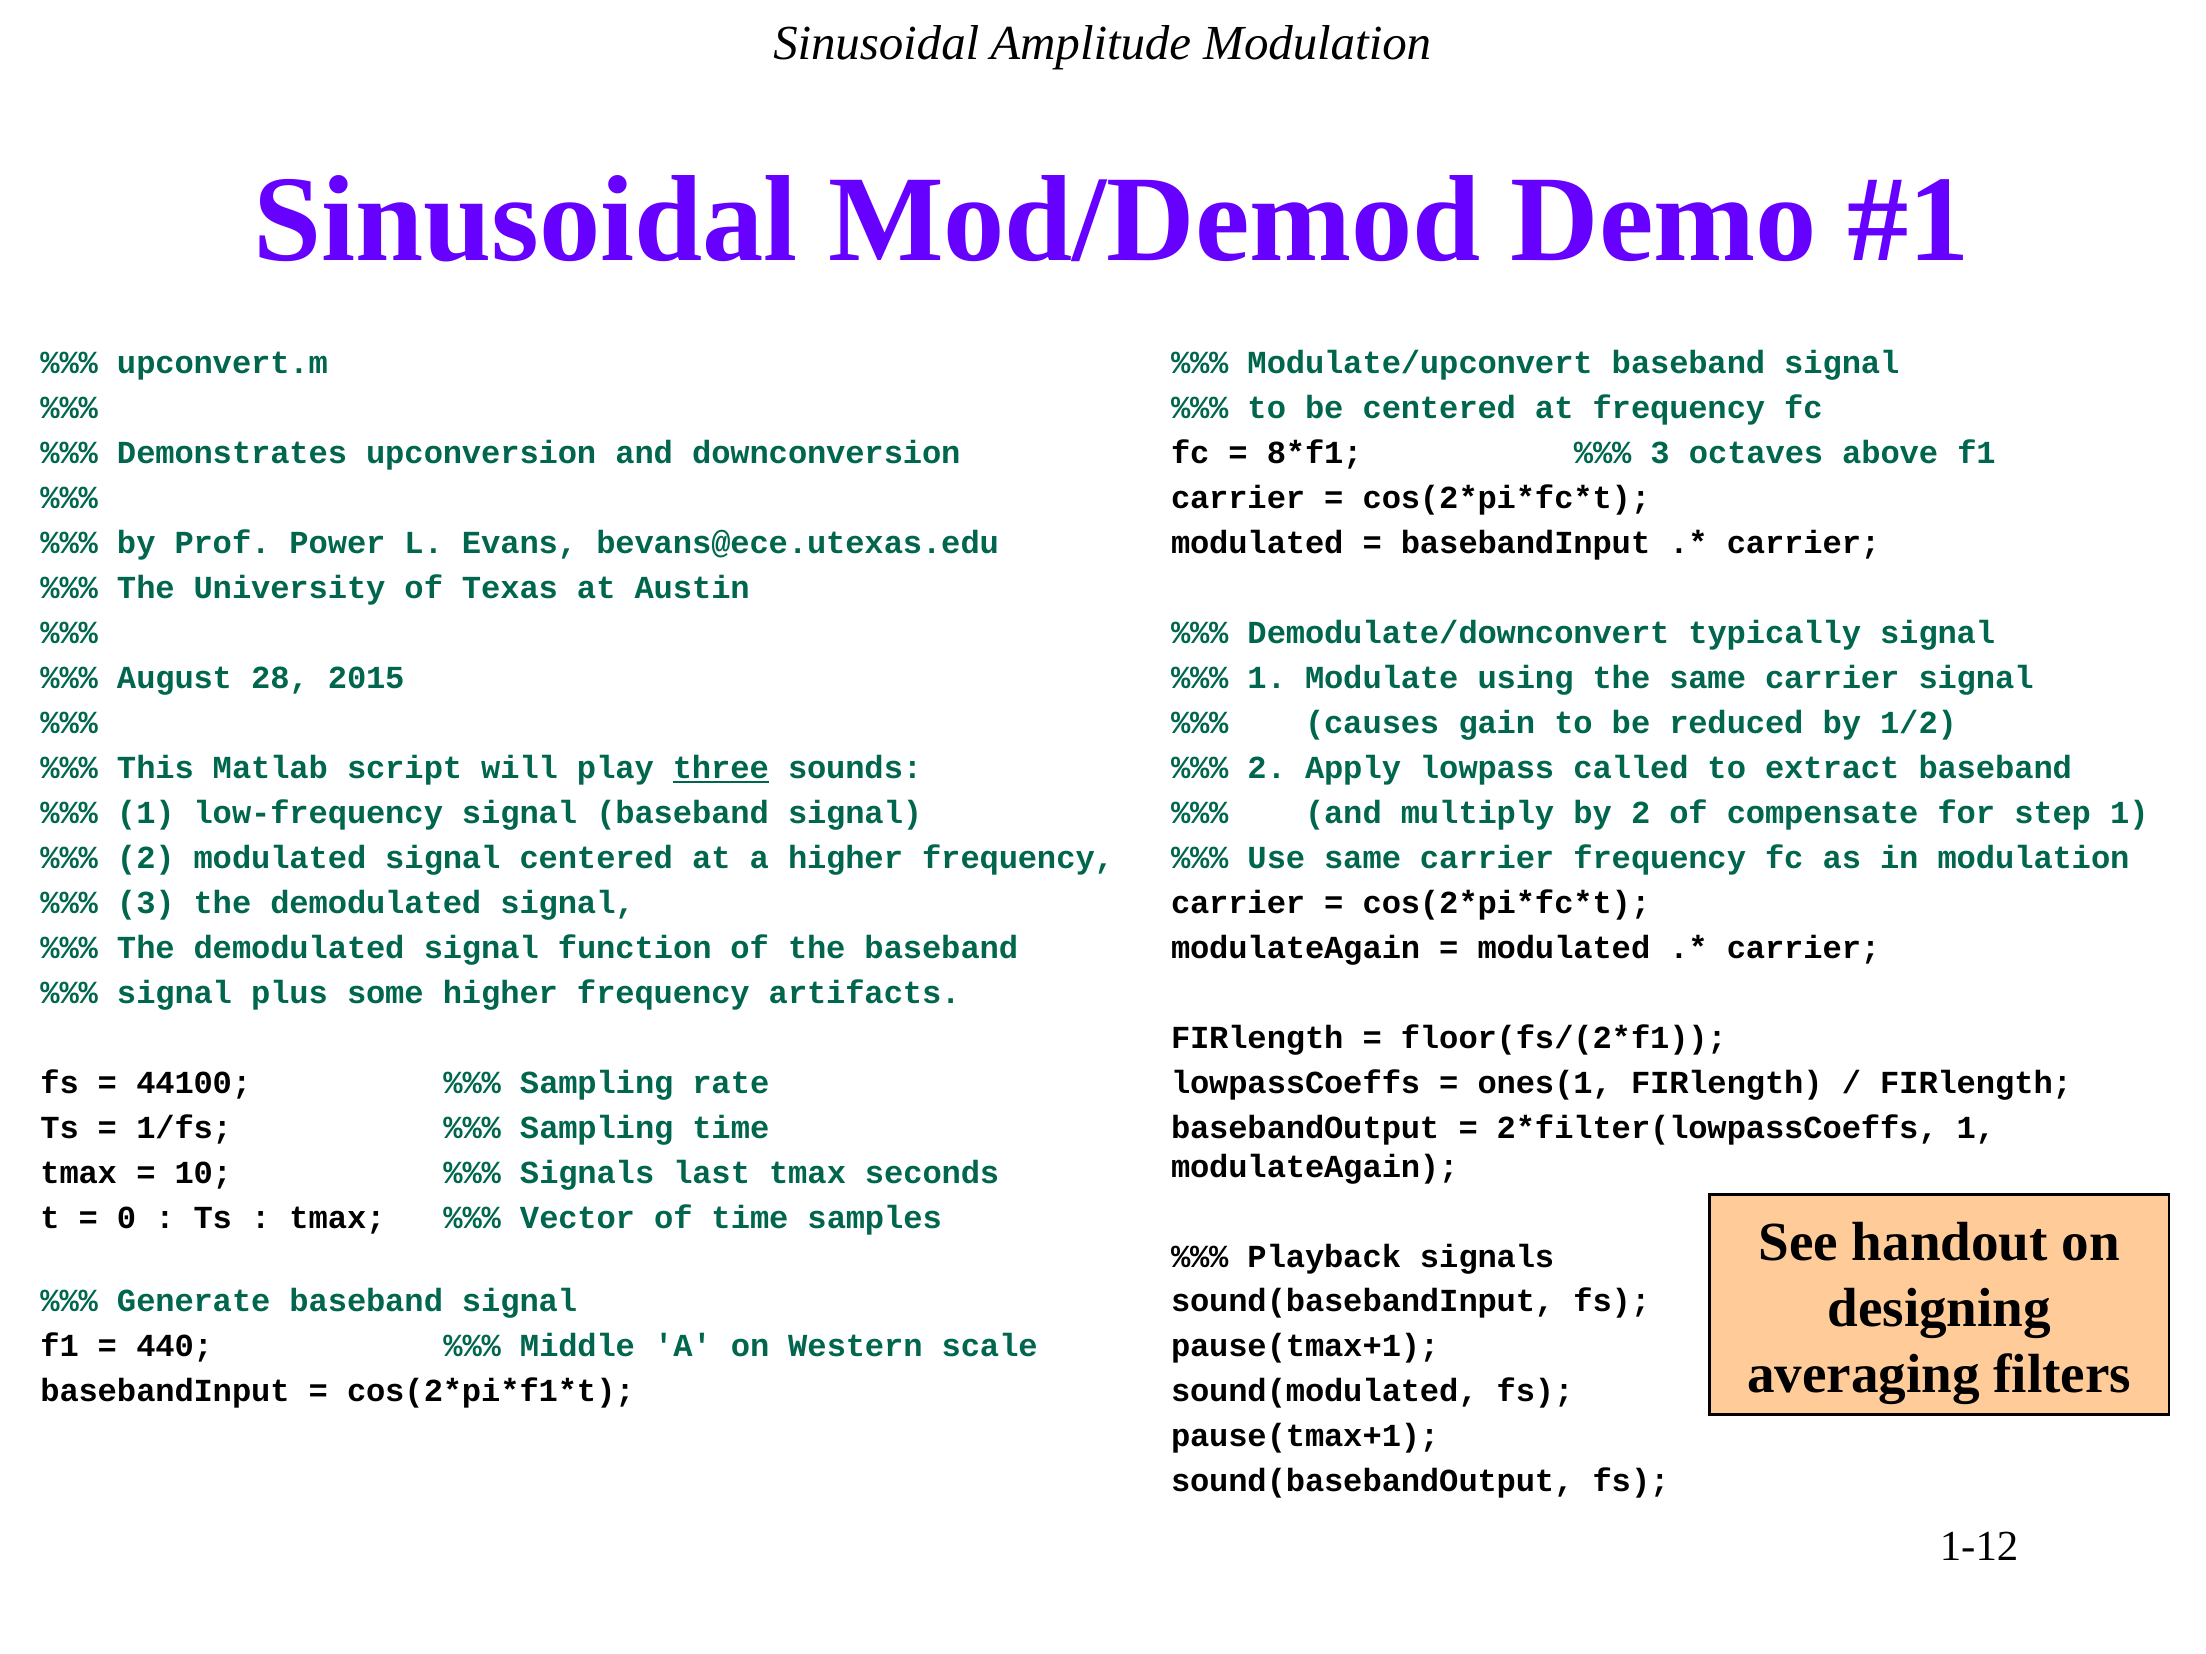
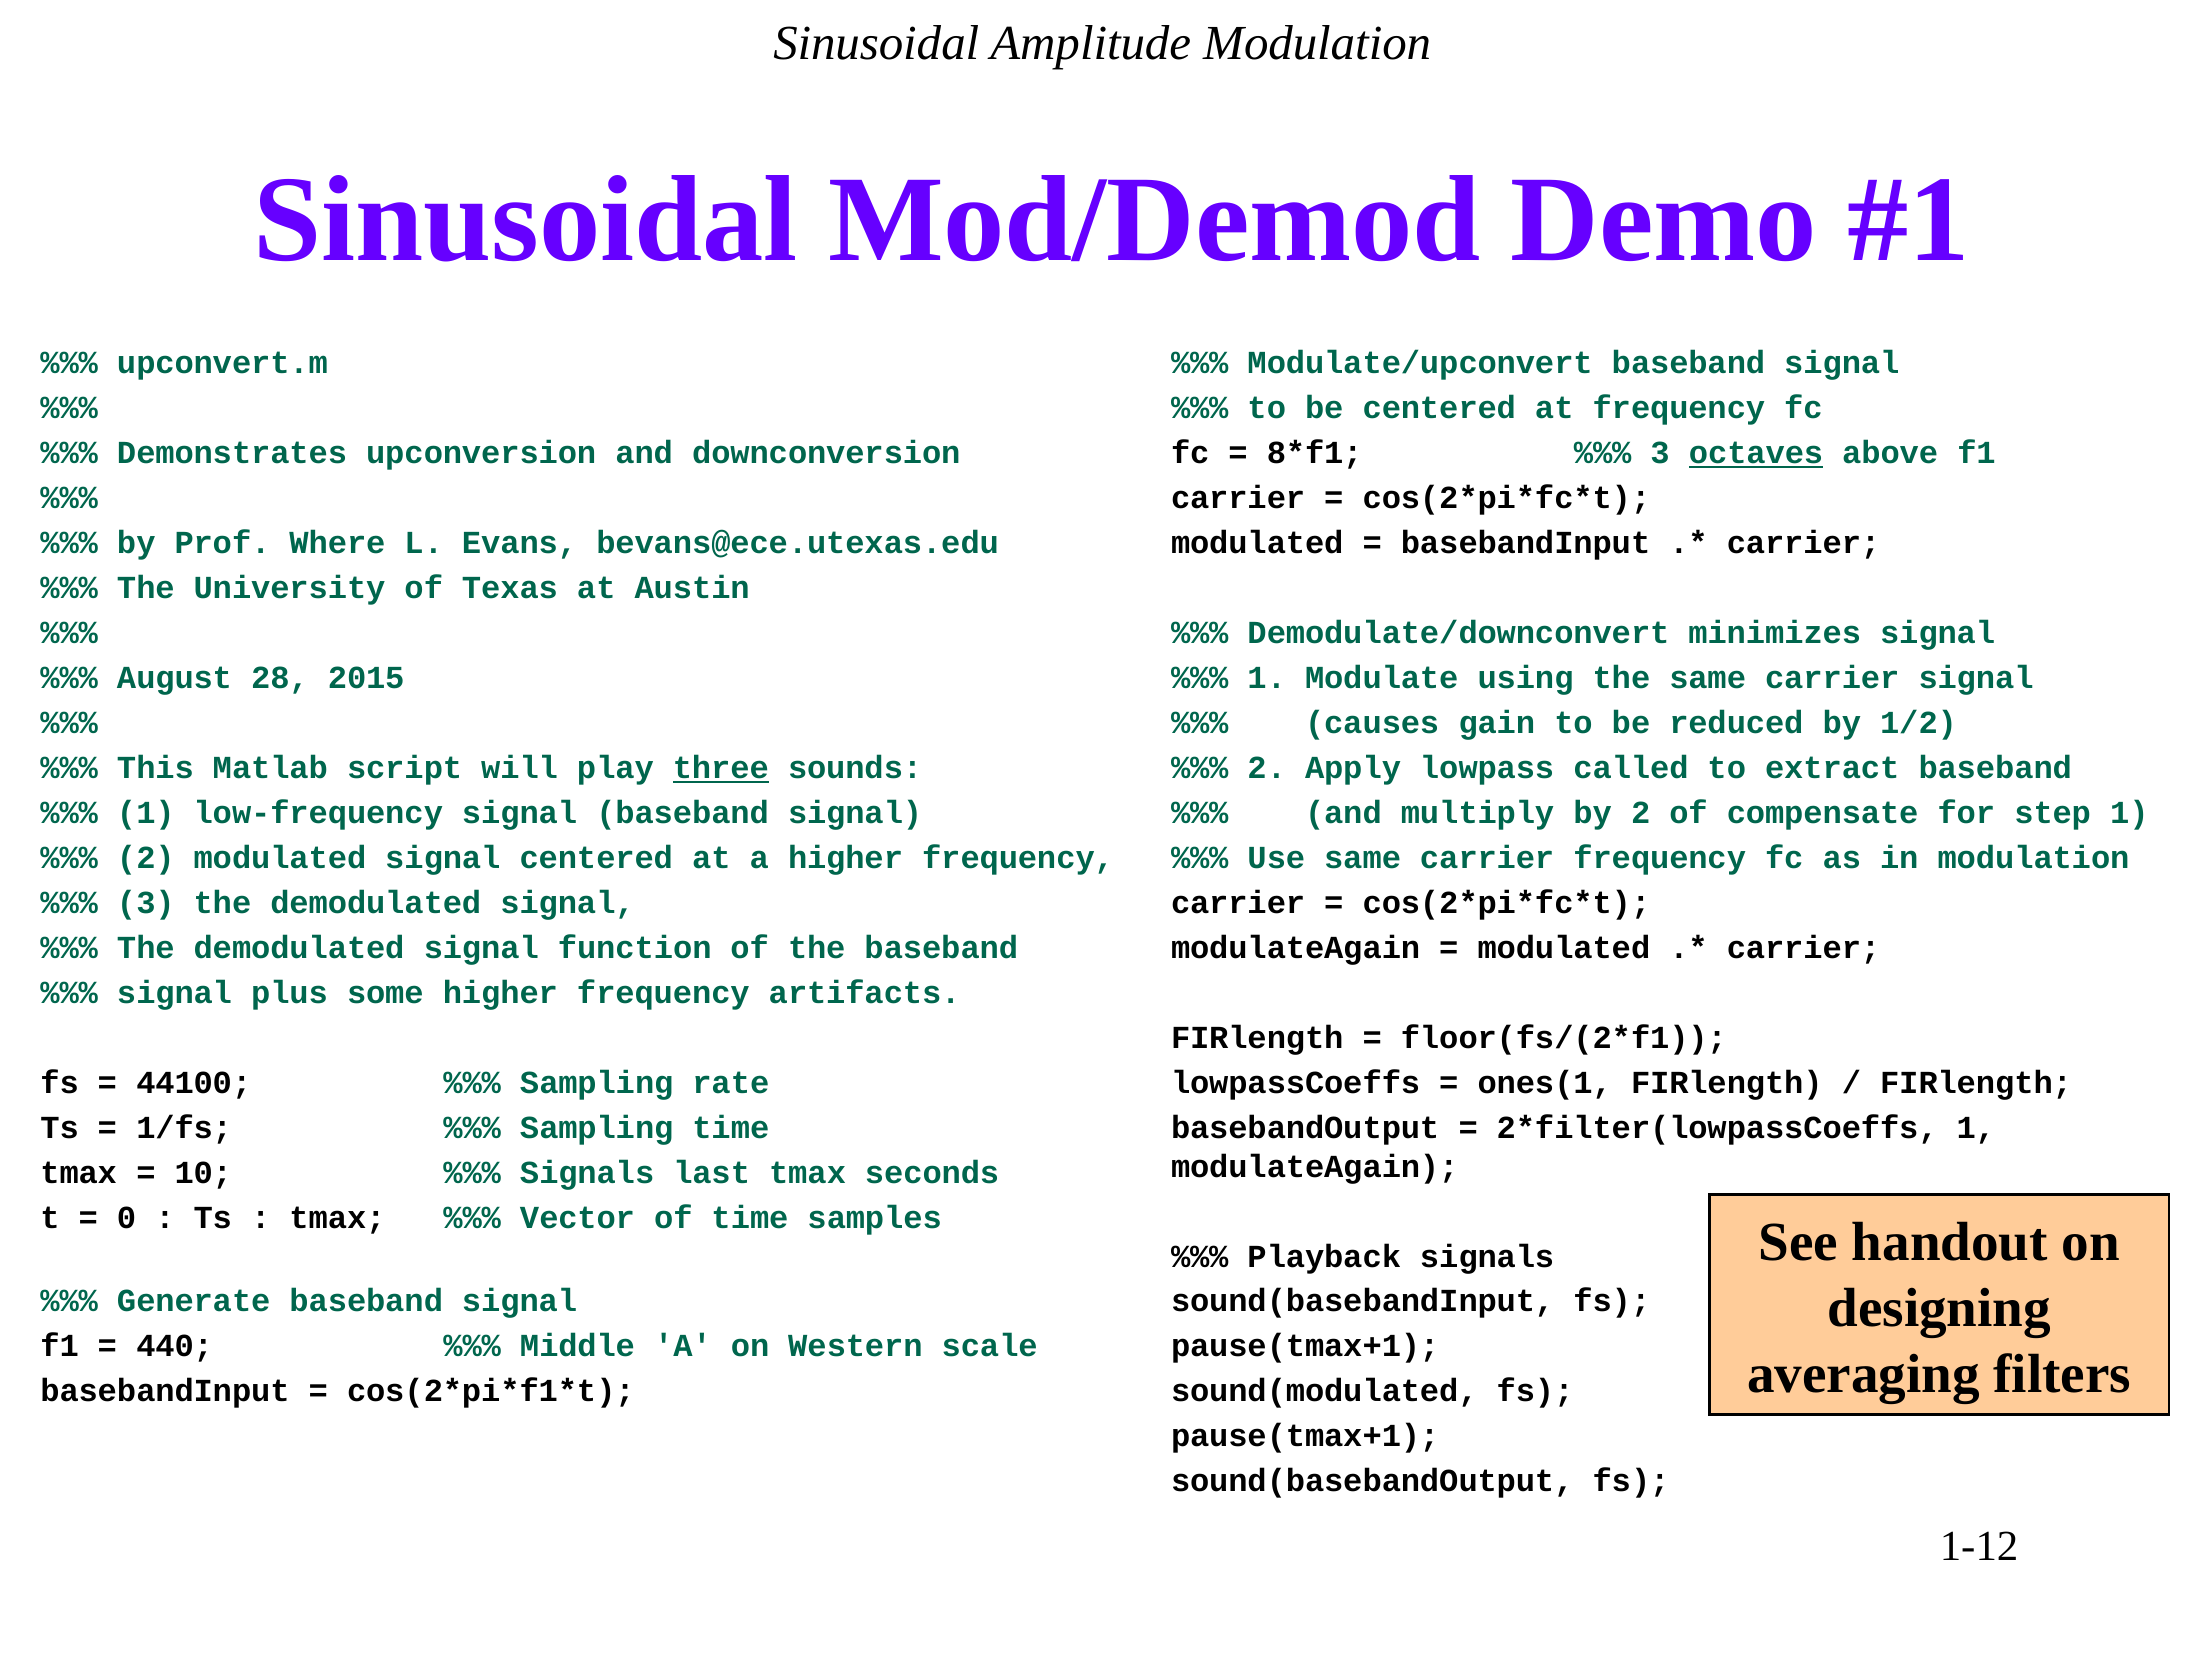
octaves underline: none -> present
Power: Power -> Where
typically: typically -> minimizes
